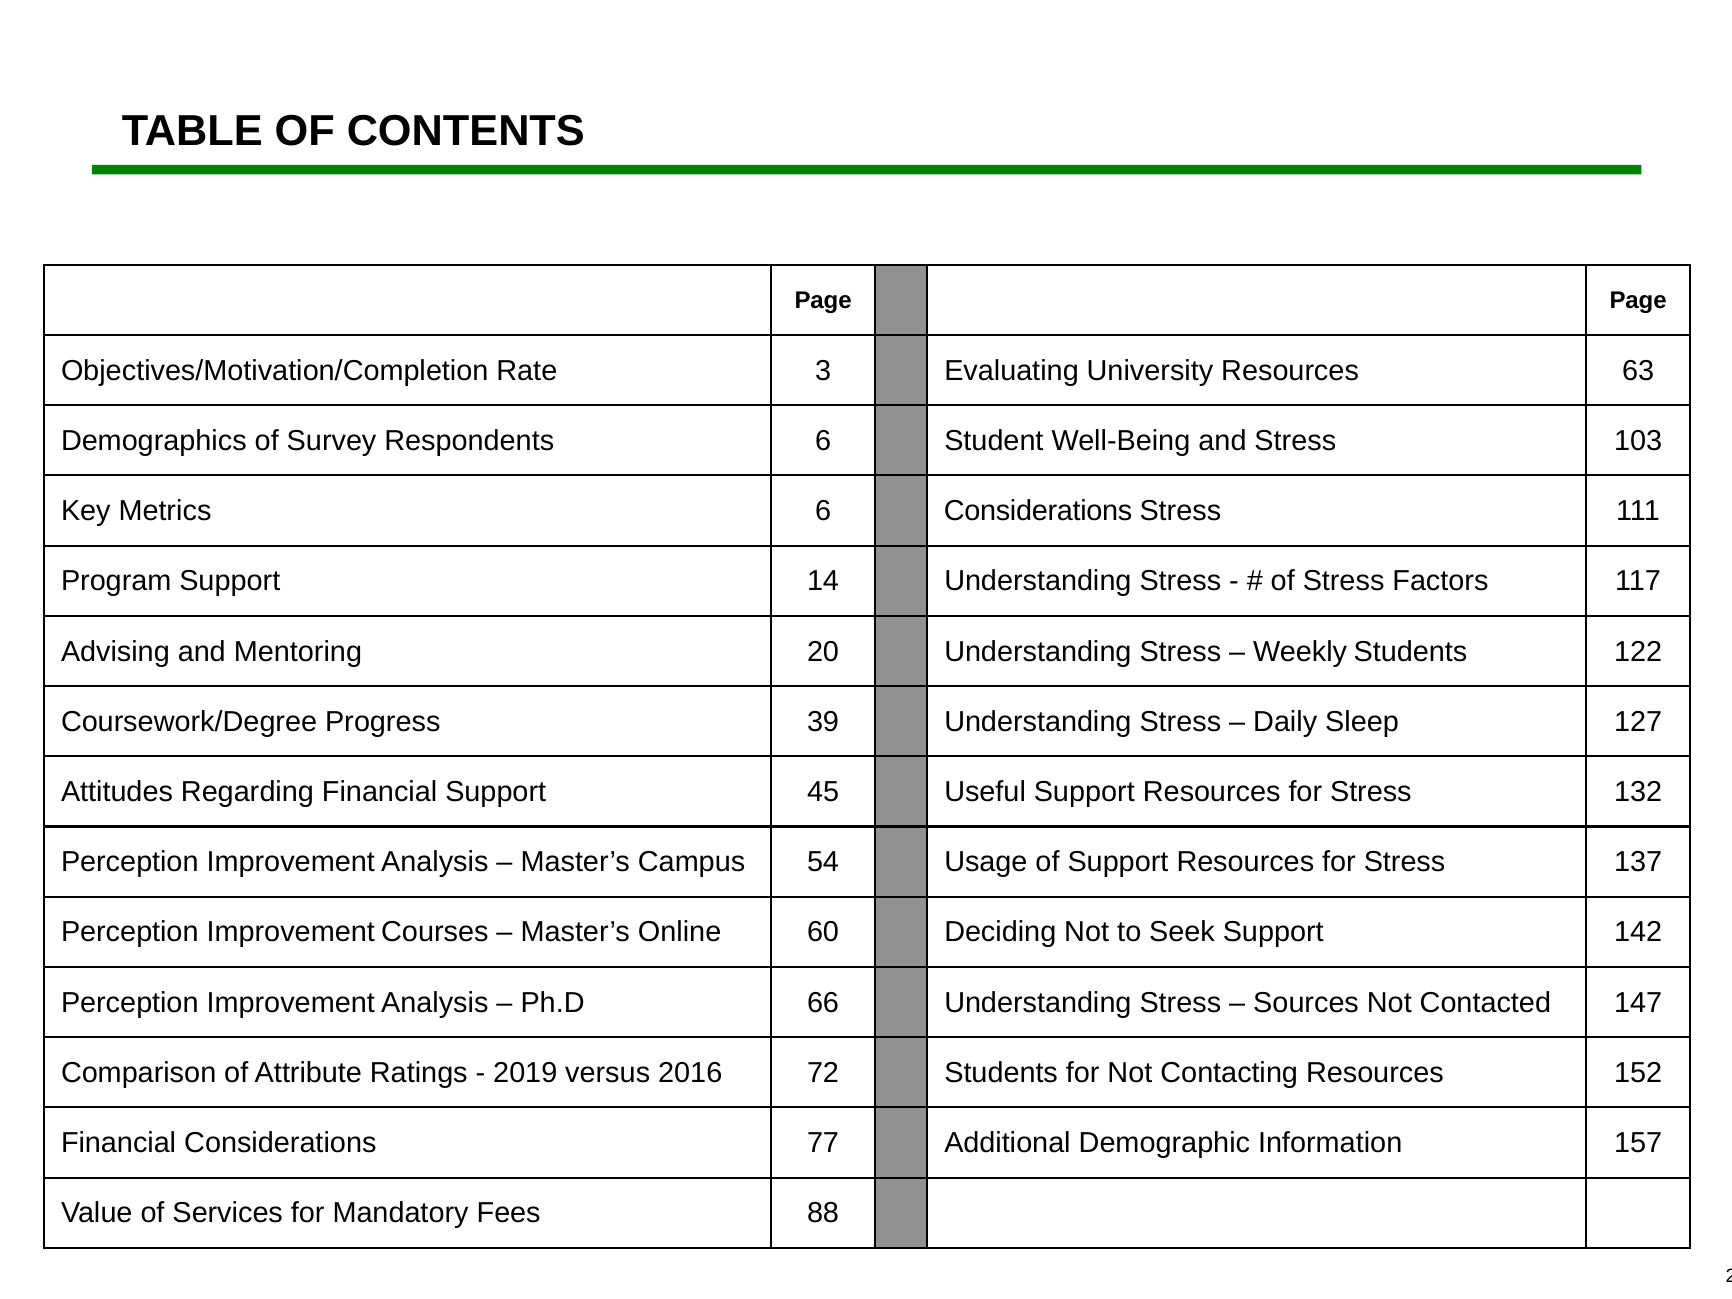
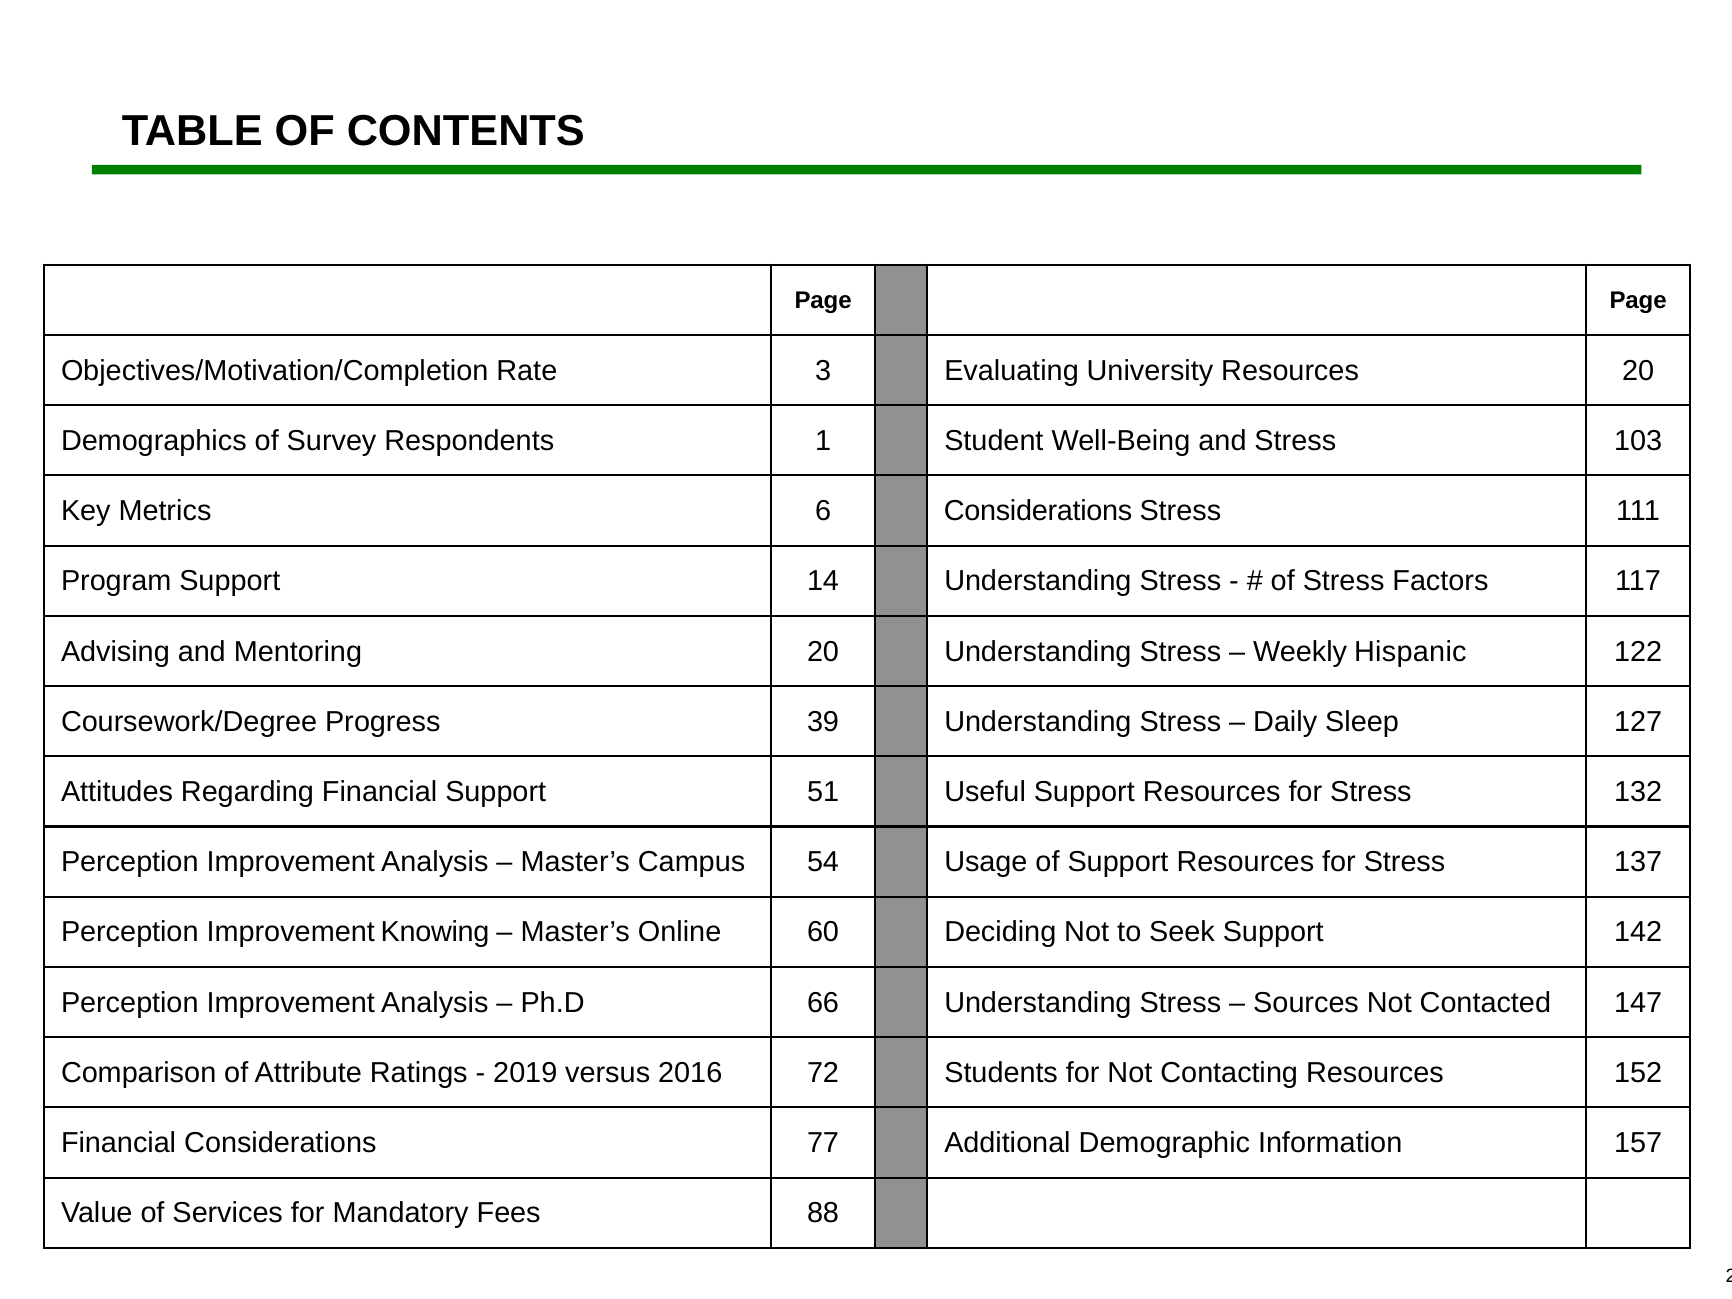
Resources 63: 63 -> 20
Respondents 6: 6 -> 1
Weekly Students: Students -> Hispanic
45: 45 -> 51
Courses: Courses -> Knowing
